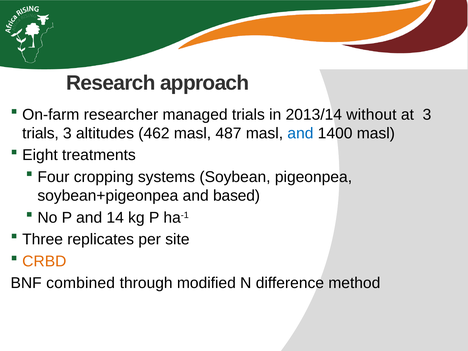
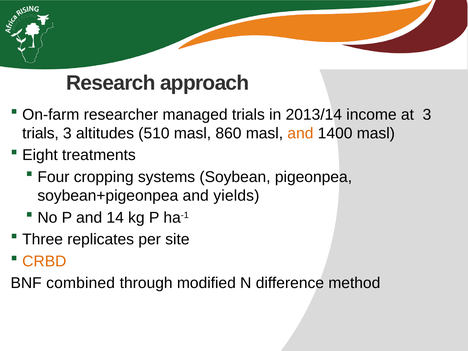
without: without -> income
462: 462 -> 510
487: 487 -> 860
and at (300, 133) colour: blue -> orange
based: based -> yields
